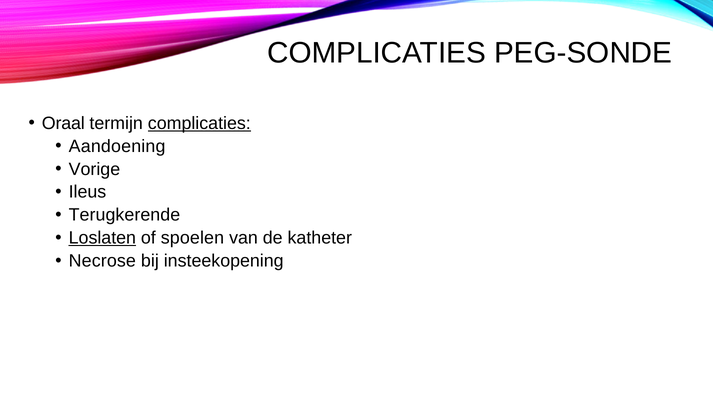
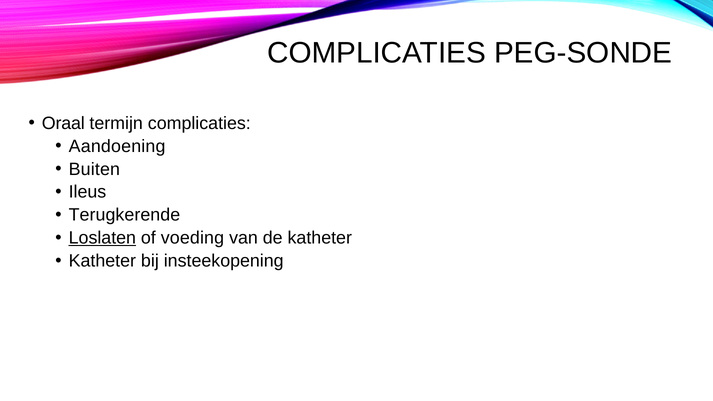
complicaties at (199, 123) underline: present -> none
Vorige: Vorige -> Buiten
spoelen: spoelen -> voeding
Necrose at (102, 261): Necrose -> Katheter
